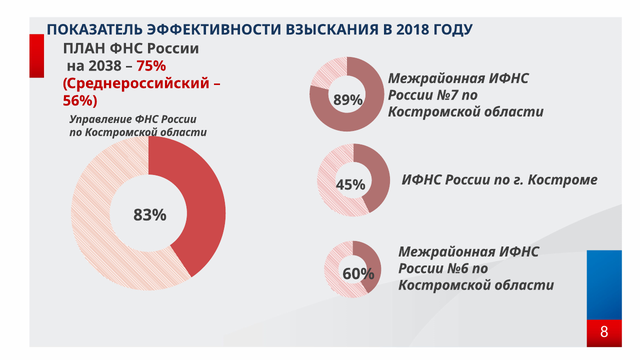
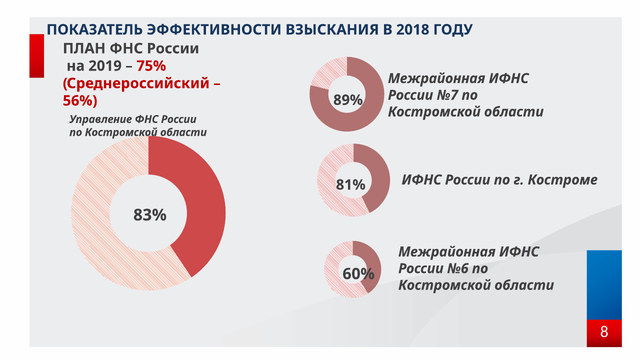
2038: 2038 -> 2019
45%: 45% -> 81%
